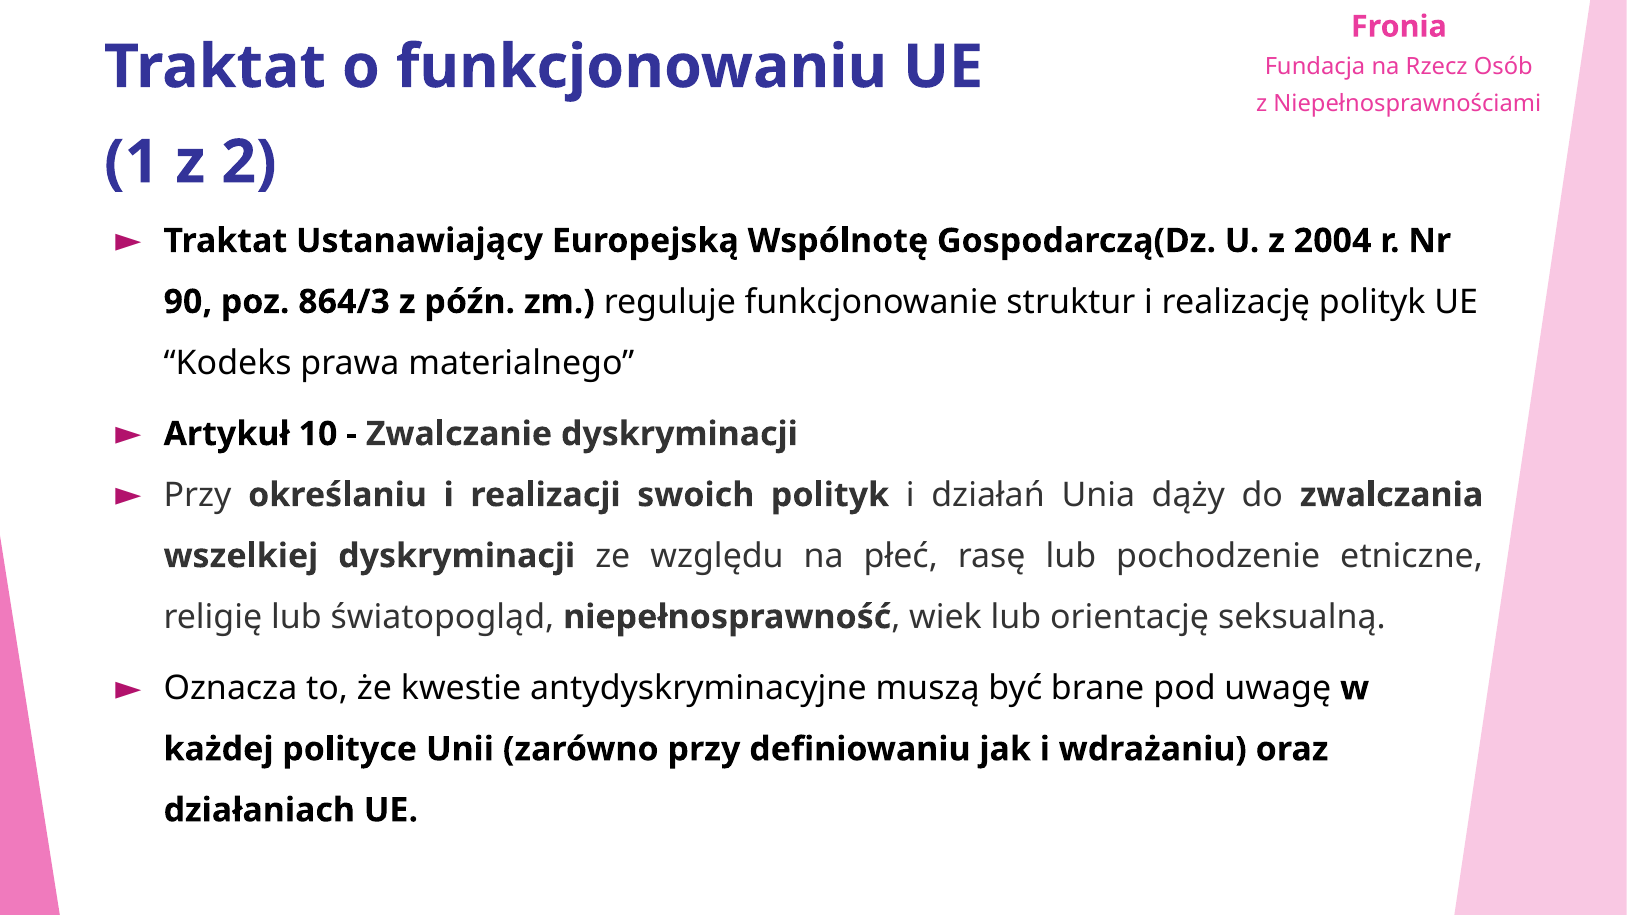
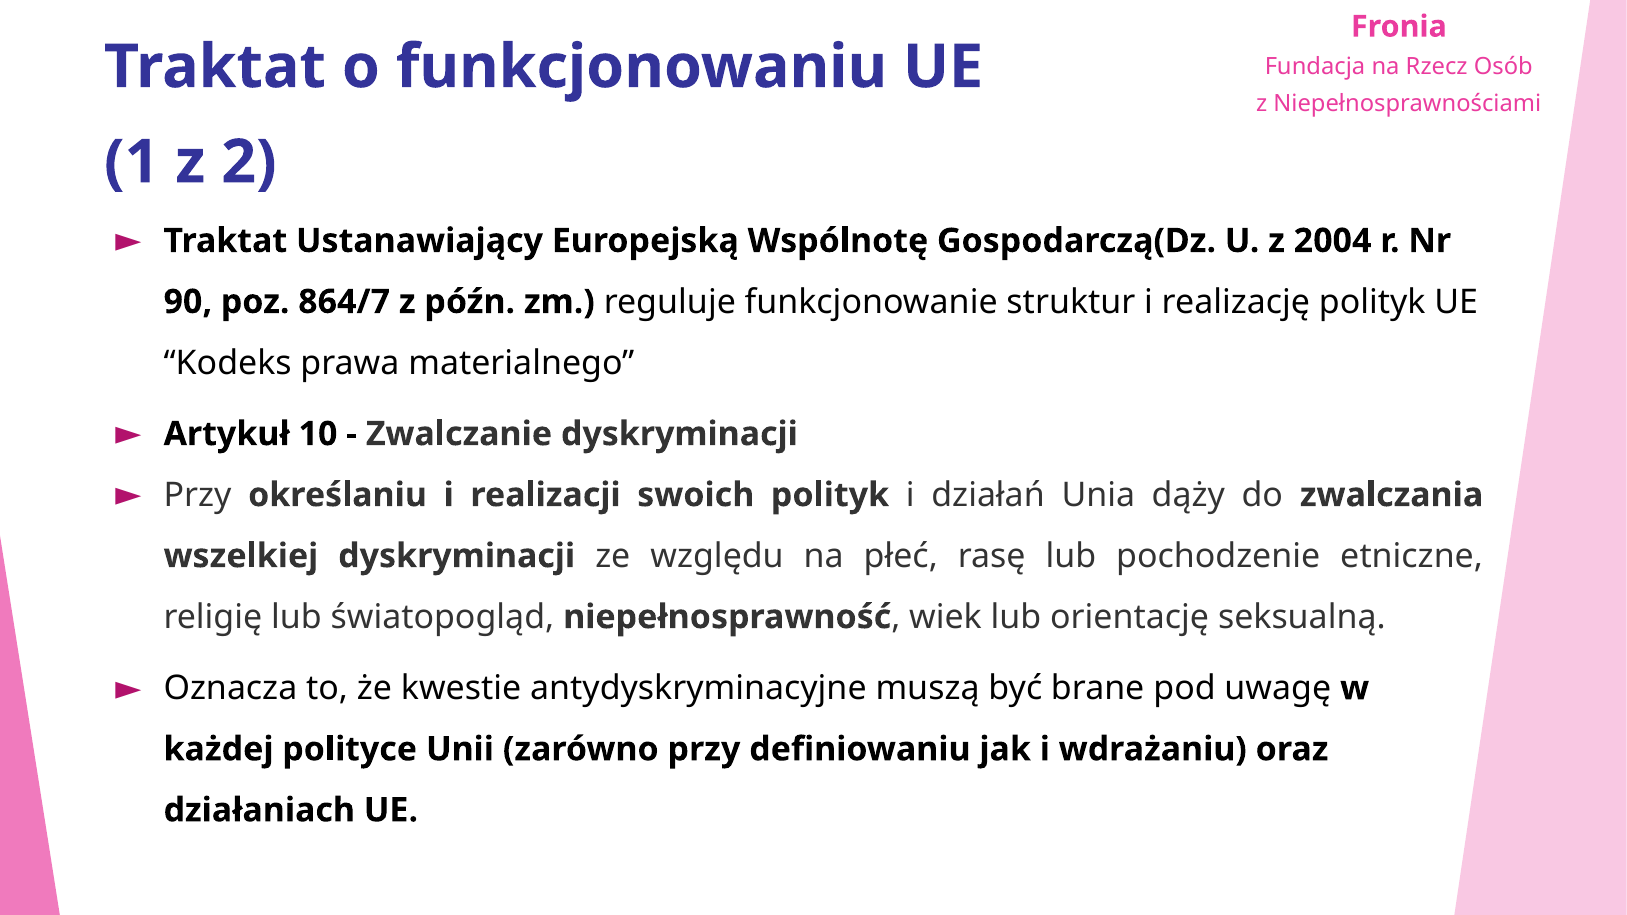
864/3: 864/3 -> 864/7
